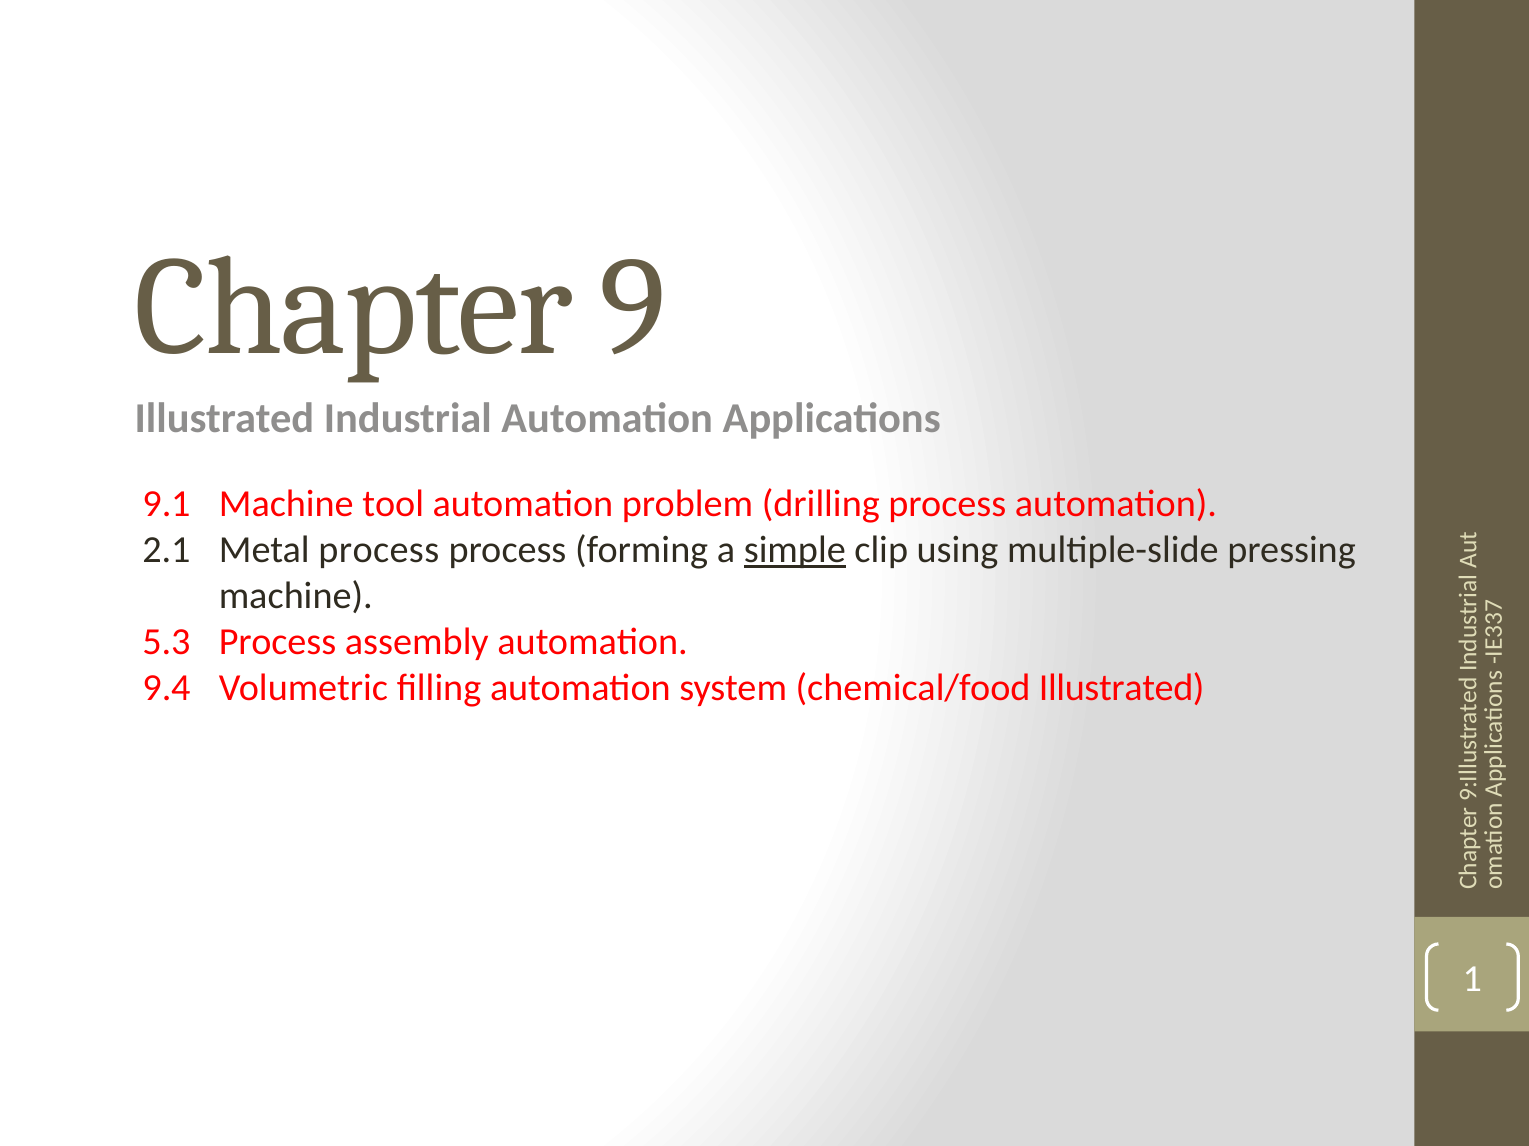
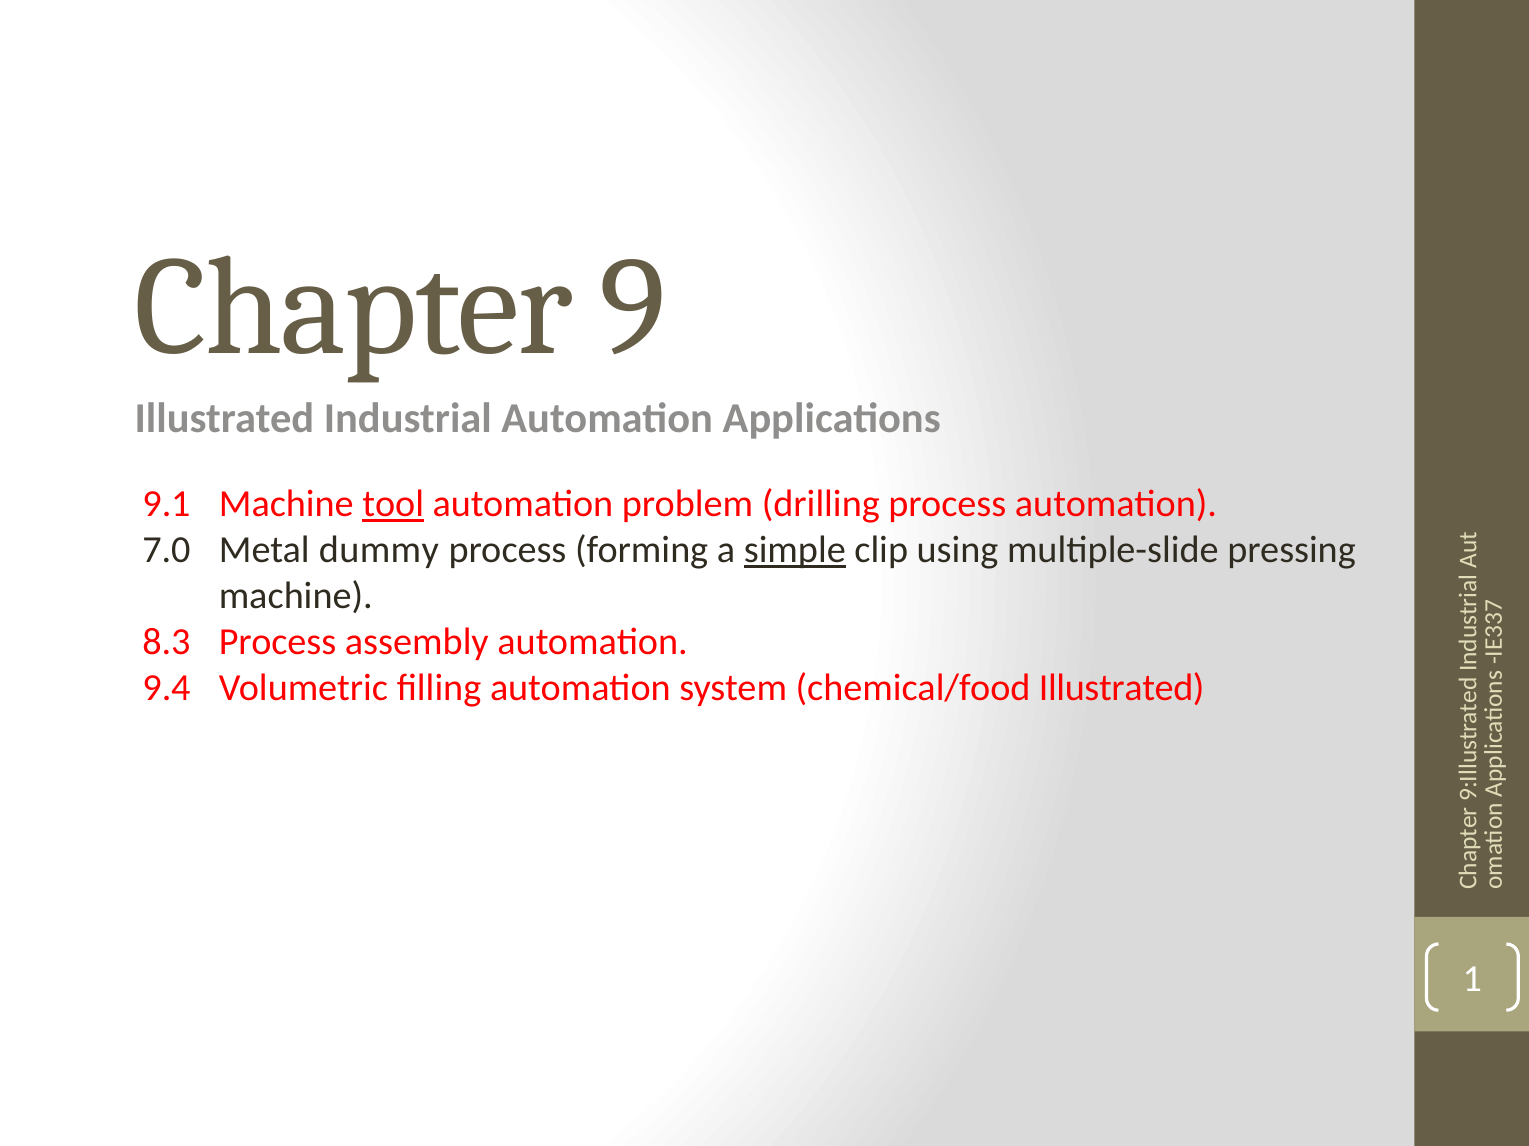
tool underline: none -> present
2.1: 2.1 -> 7.0
Metal process: process -> dummy
5.3: 5.3 -> 8.3
